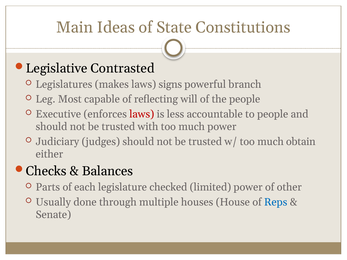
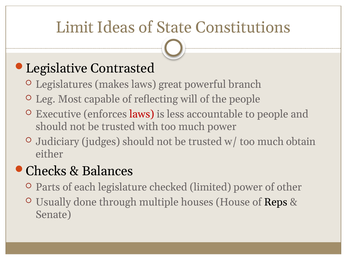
Main: Main -> Limit
signs: signs -> great
Reps colour: blue -> black
